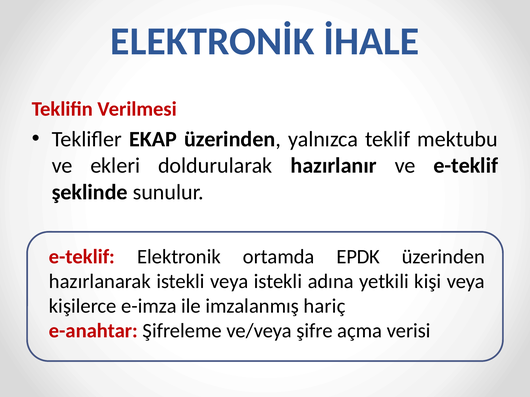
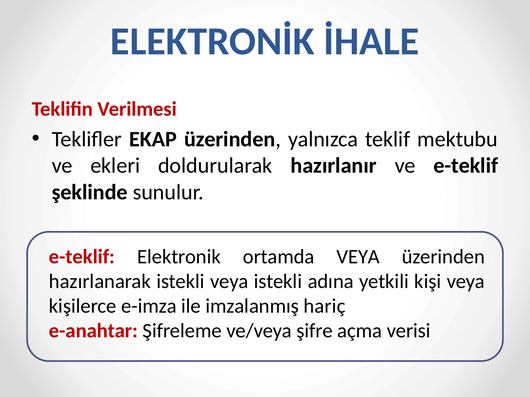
ortamda EPDK: EPDK -> VEYA
